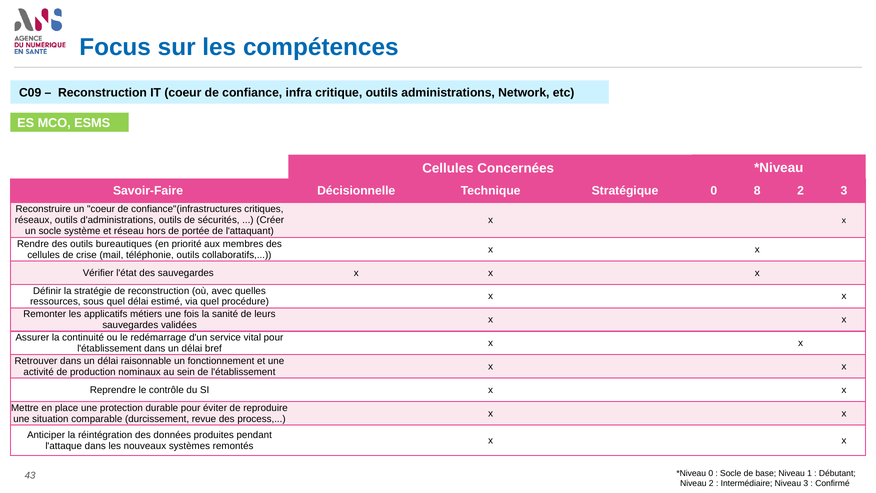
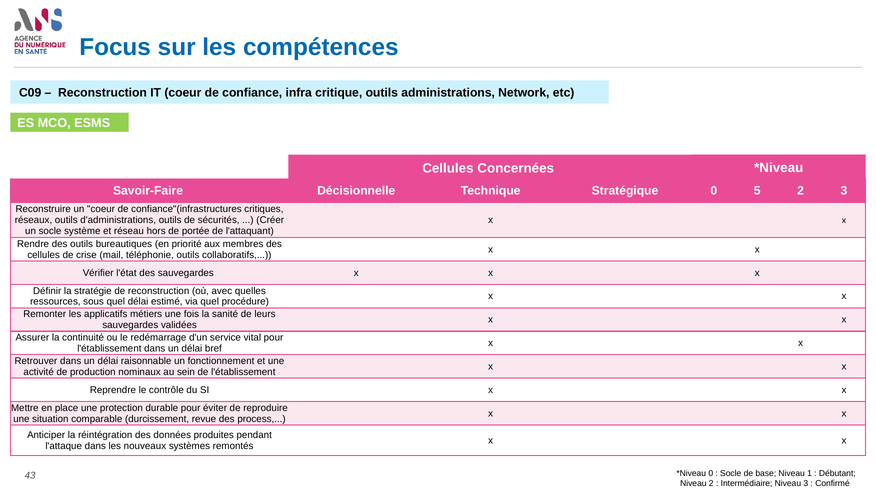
8: 8 -> 5
